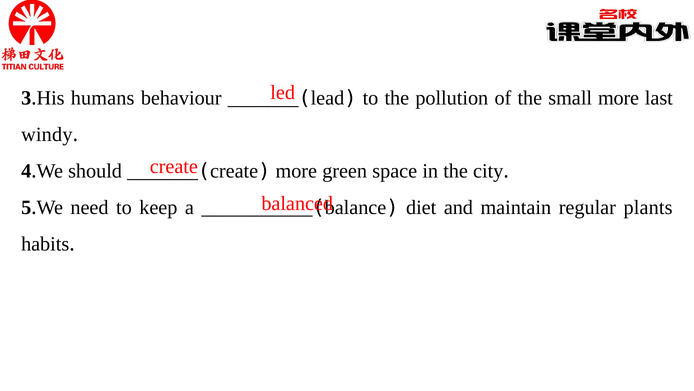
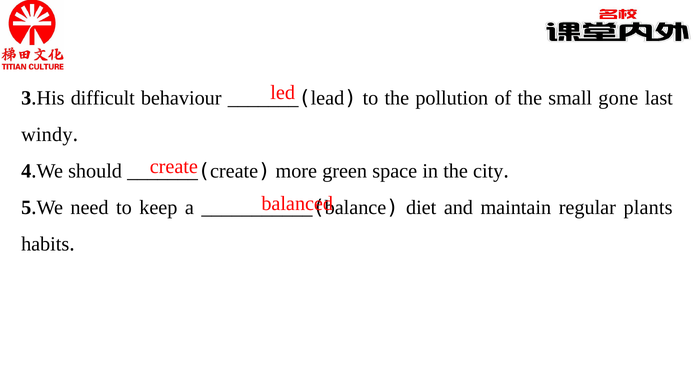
humans: humans -> difficult
small more: more -> gone
